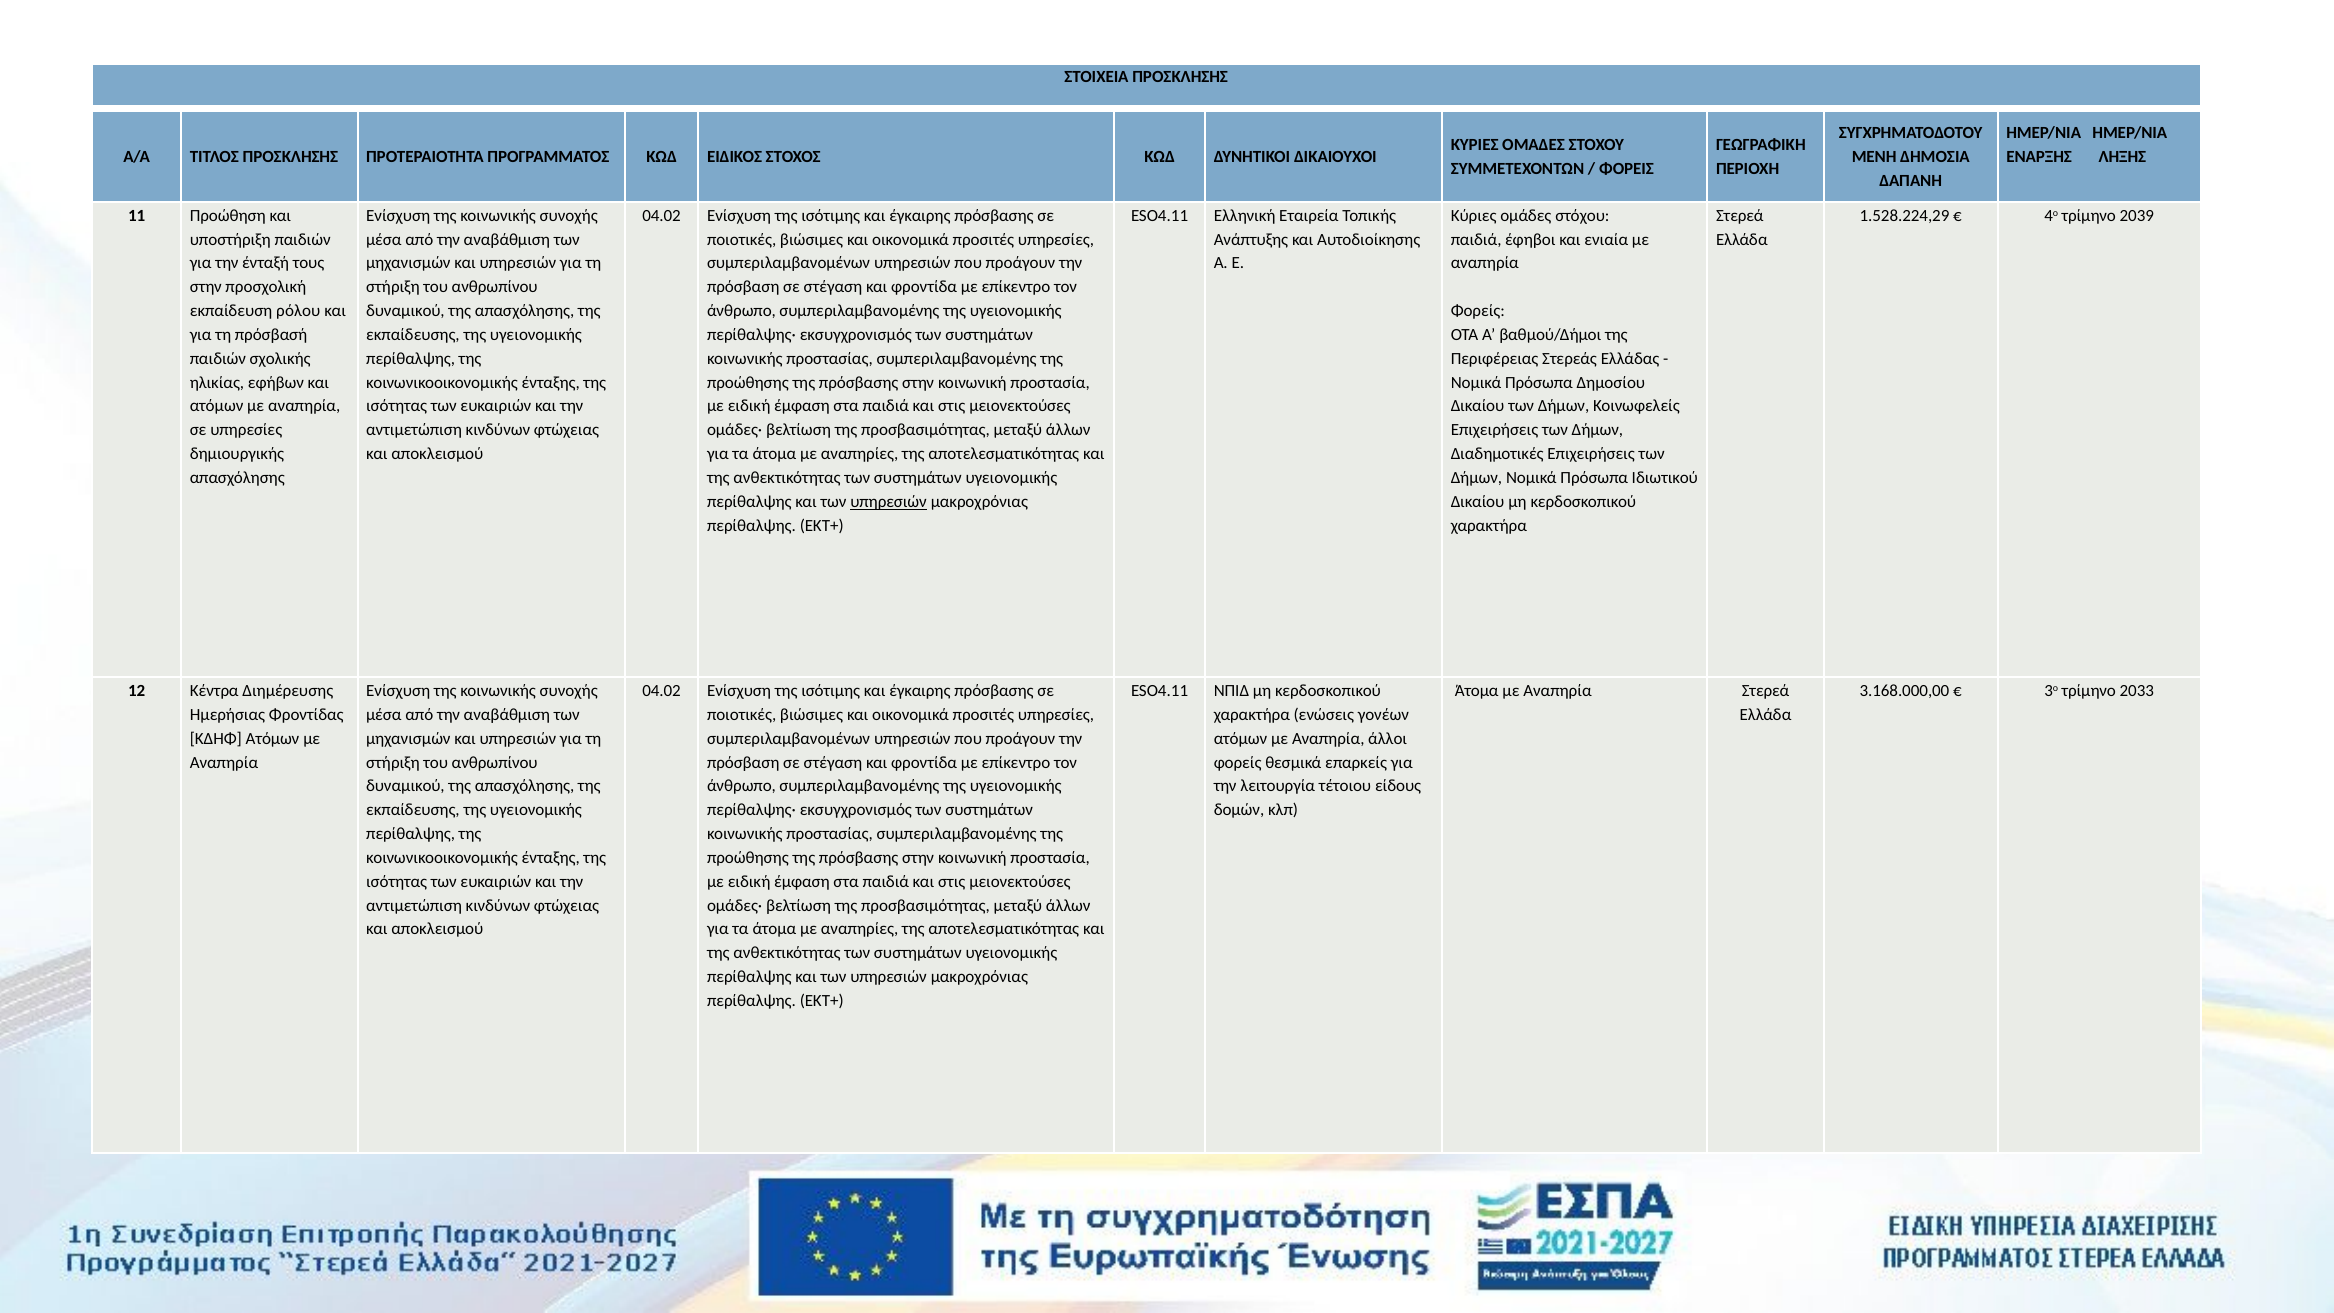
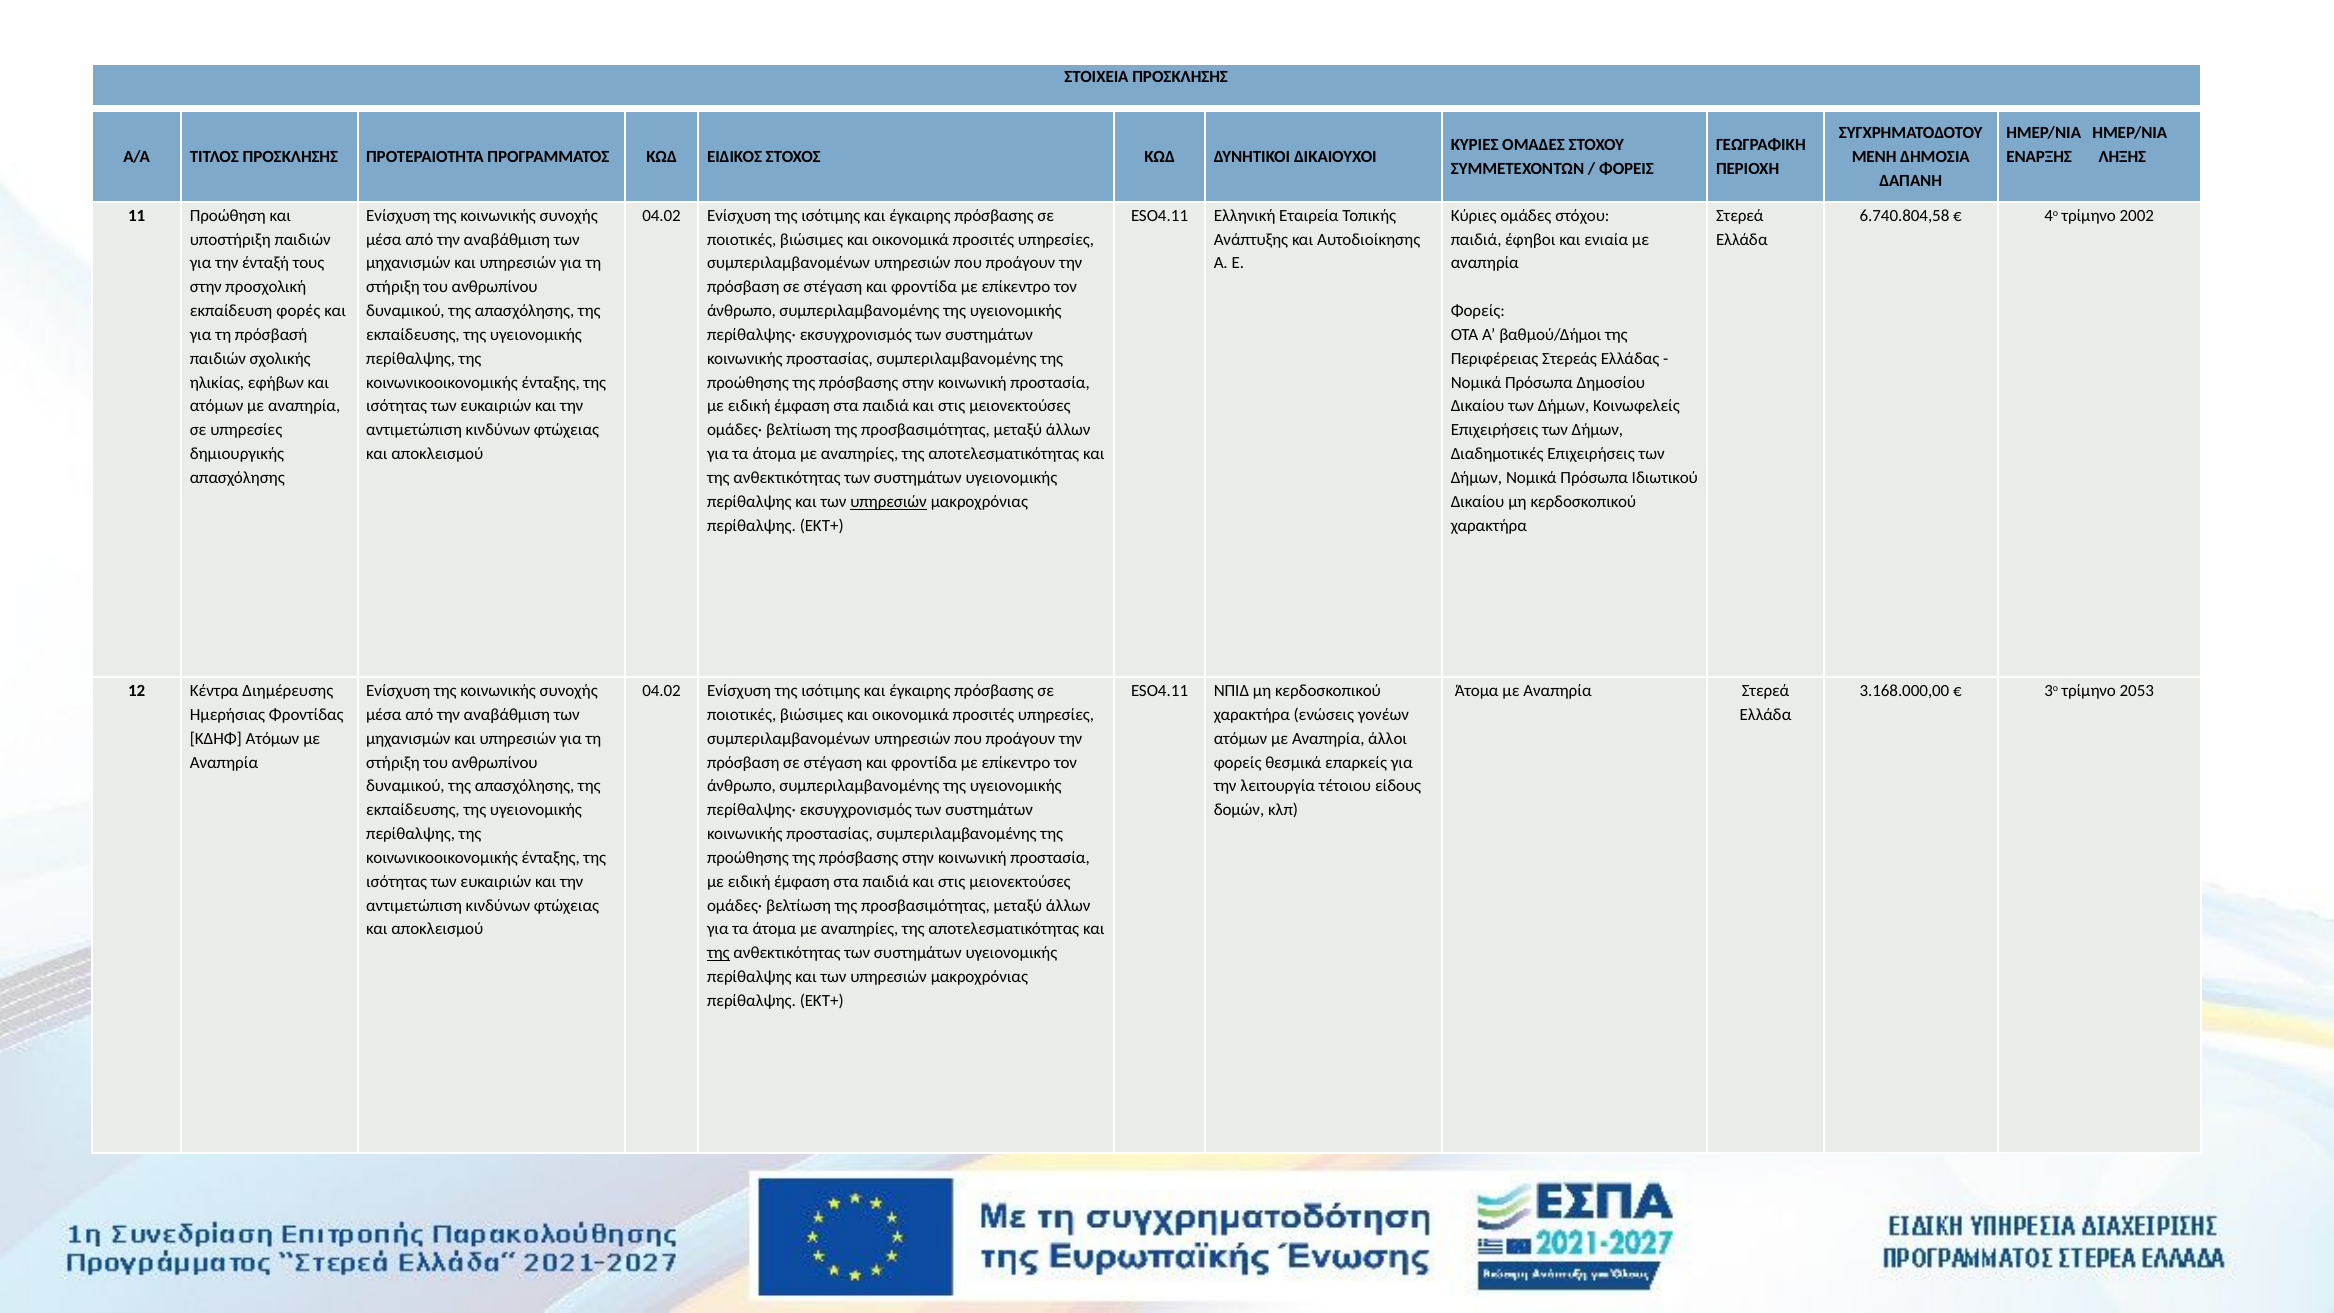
1.528.224,29: 1.528.224,29 -> 6.740.804,58
2039: 2039 -> 2002
ρόλου: ρόλου -> φορές
2033: 2033 -> 2053
της at (718, 953) underline: none -> present
